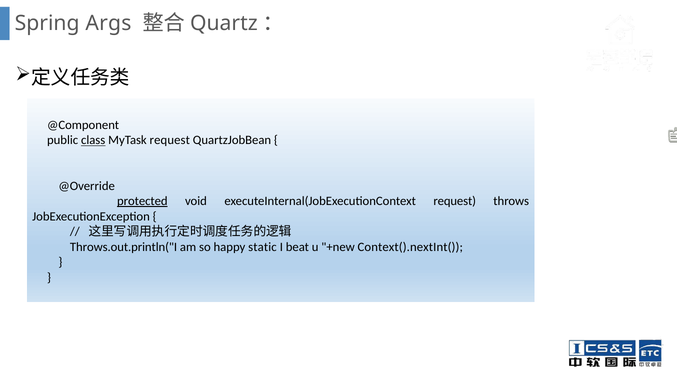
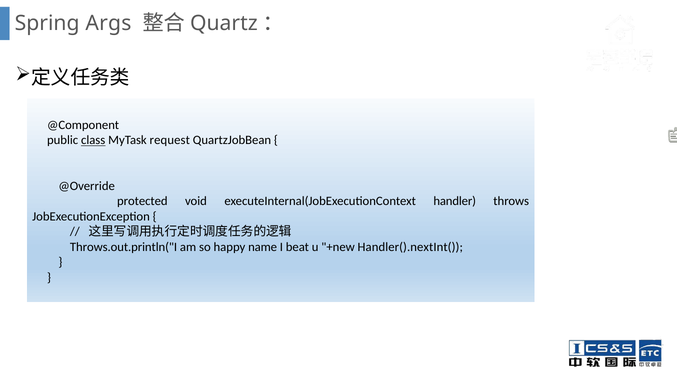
protected underline: present -> none
executeInternal(JobExecutionContext request: request -> handler
static: static -> name
Context().nextInt(: Context().nextInt( -> Handler().nextInt(
